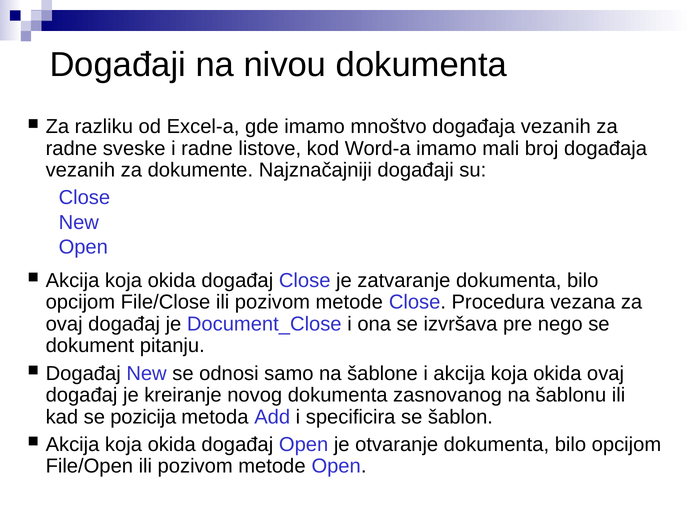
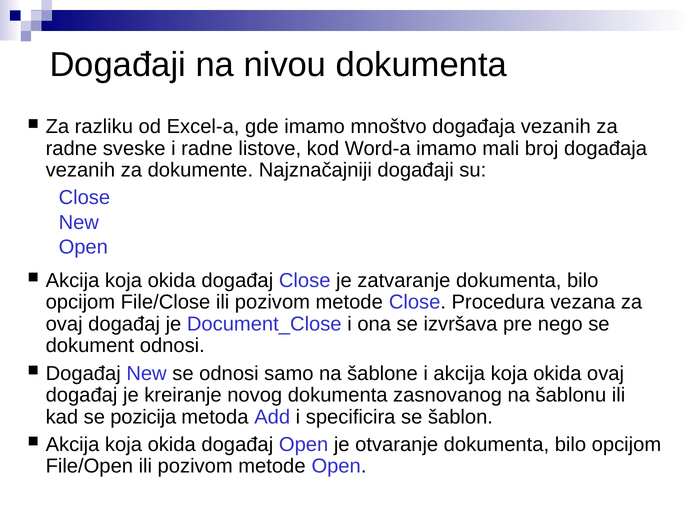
dokument pitanju: pitanju -> odnosi
